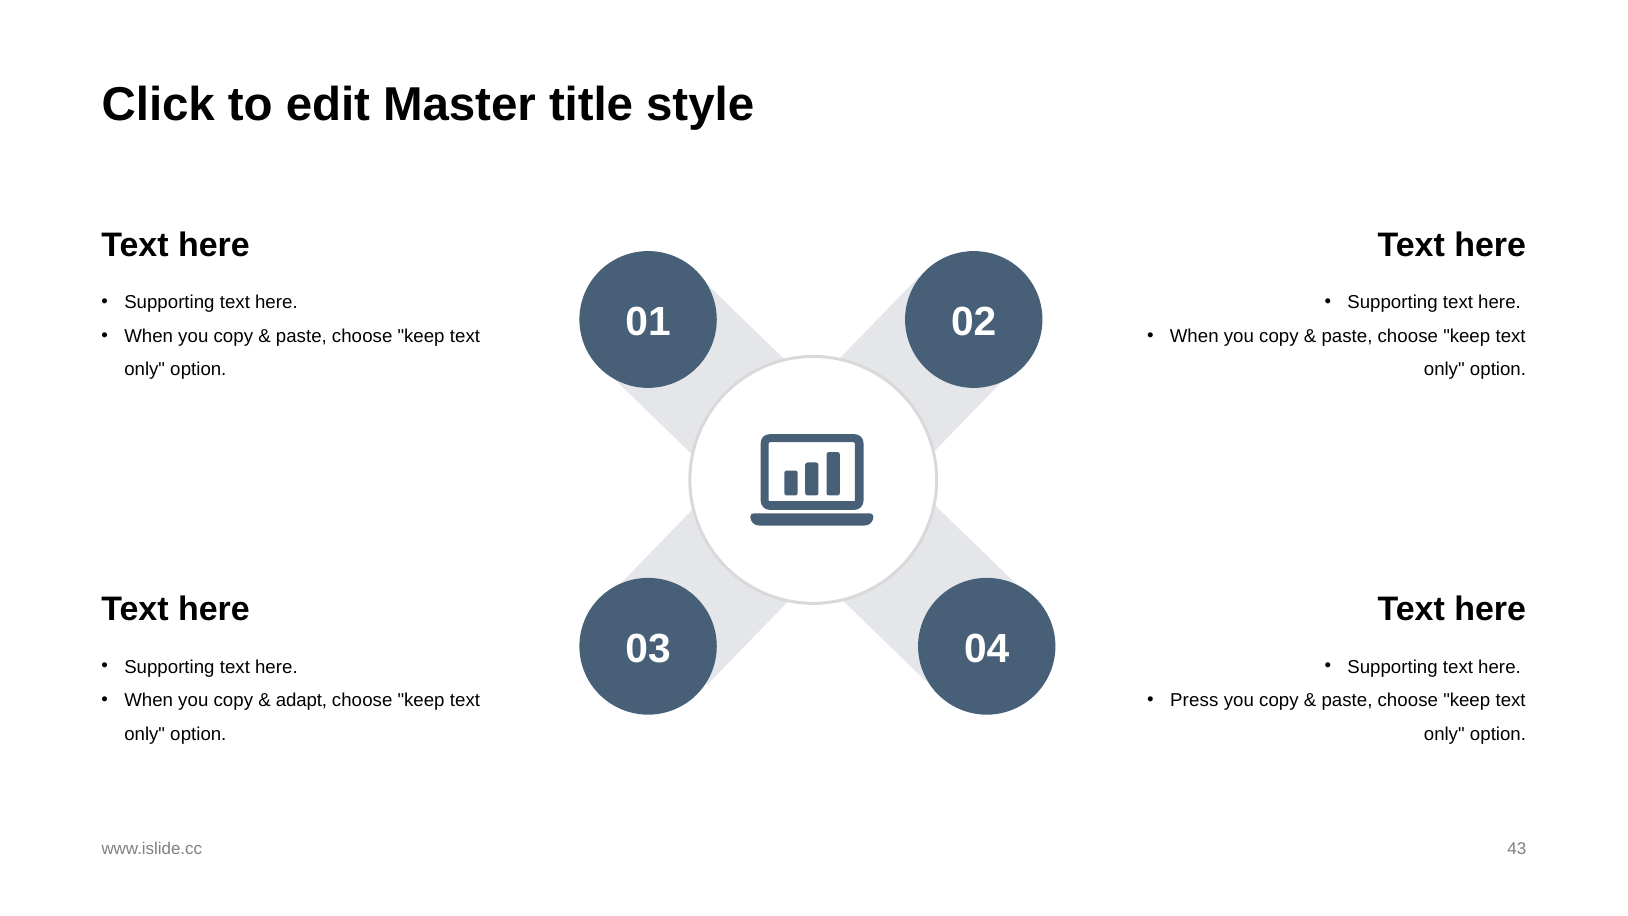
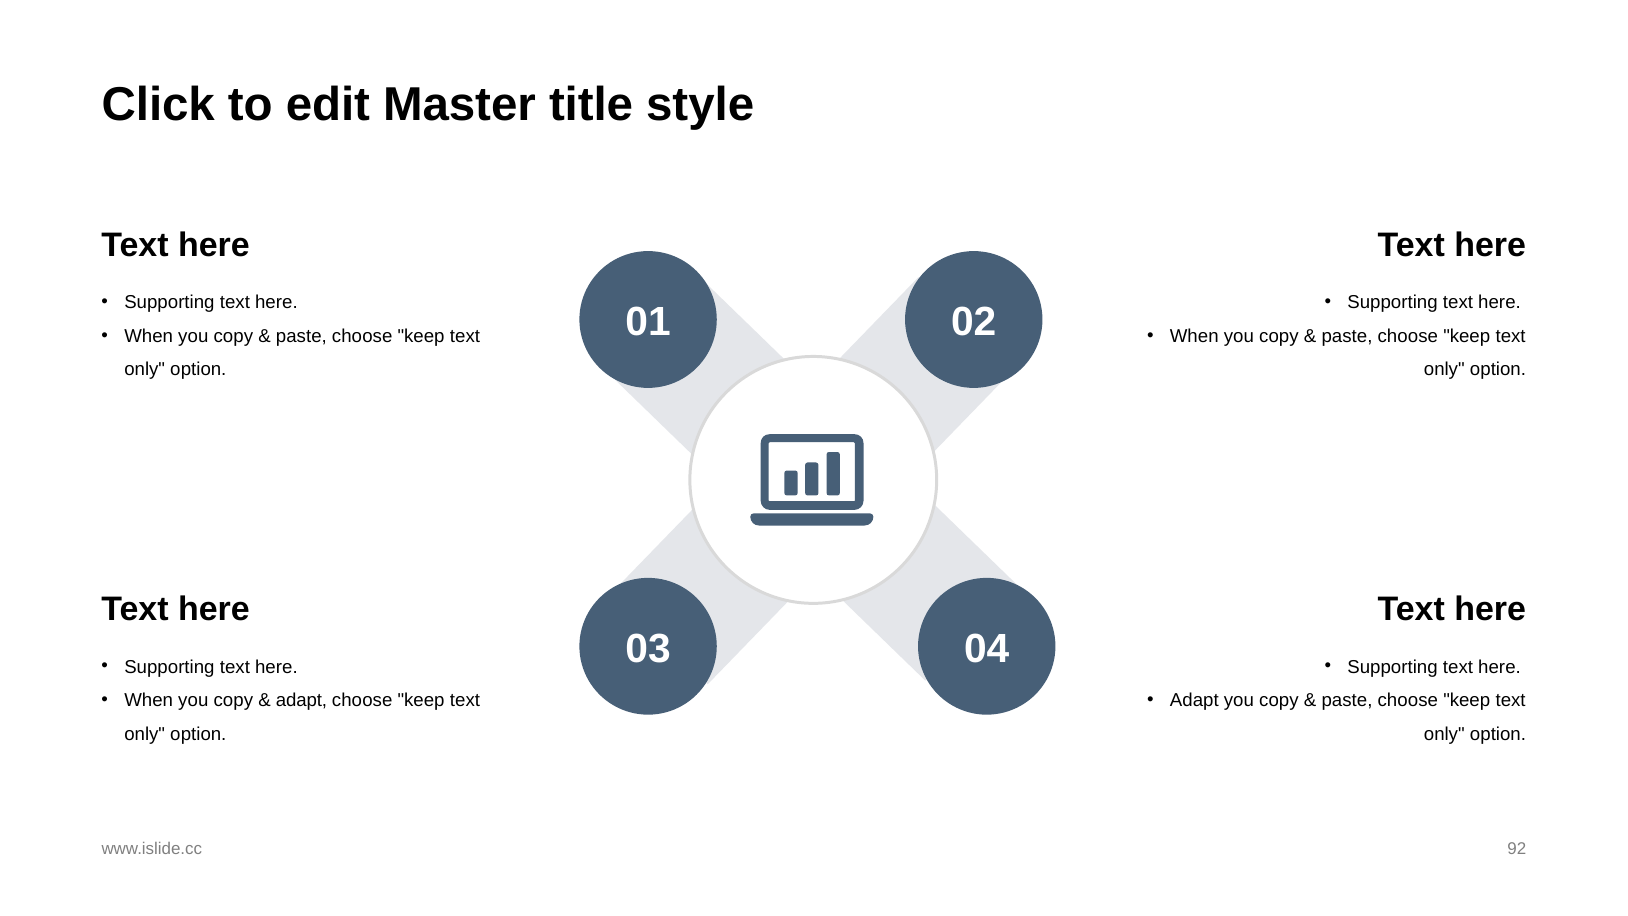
Press at (1194, 700): Press -> Adapt
43: 43 -> 92
